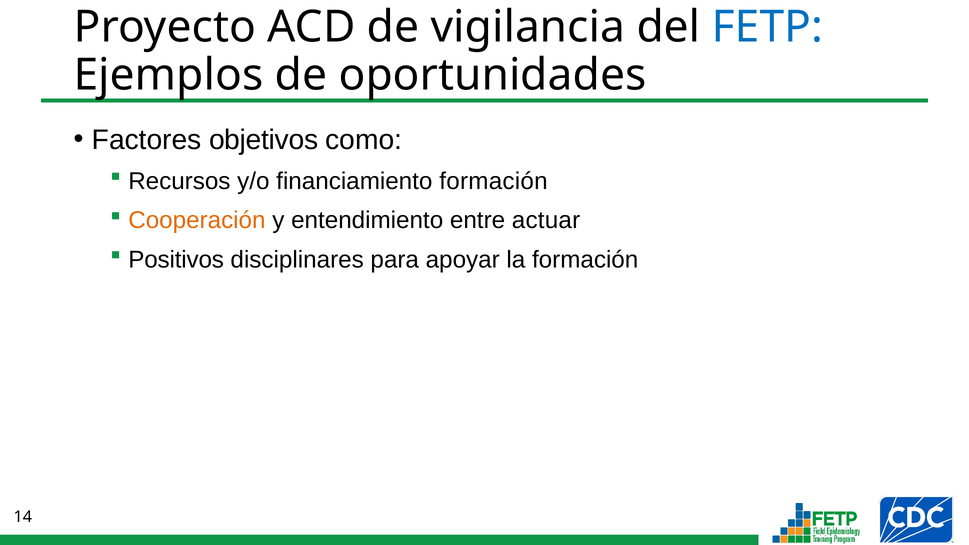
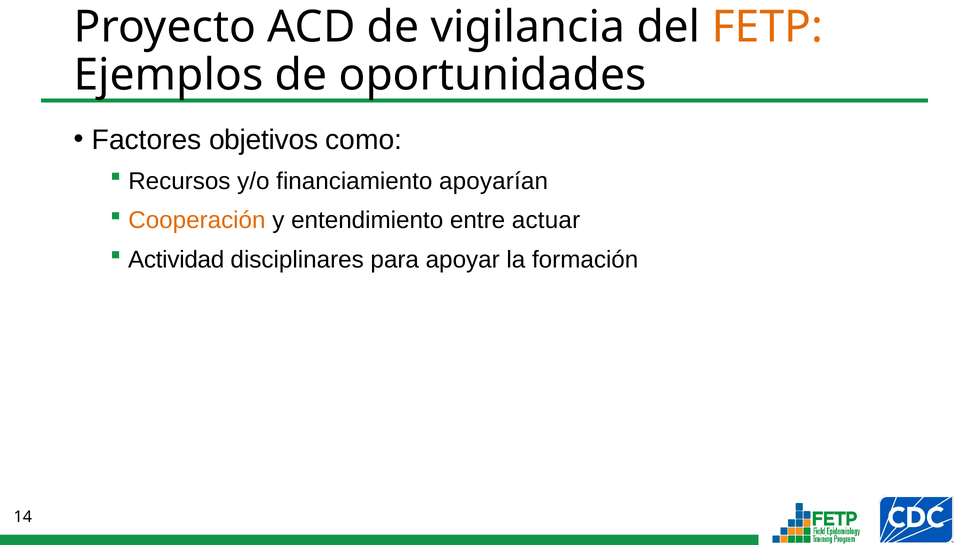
FETP colour: blue -> orange
financiamiento formación: formación -> apoyarían
Positivos: Positivos -> Actividad
